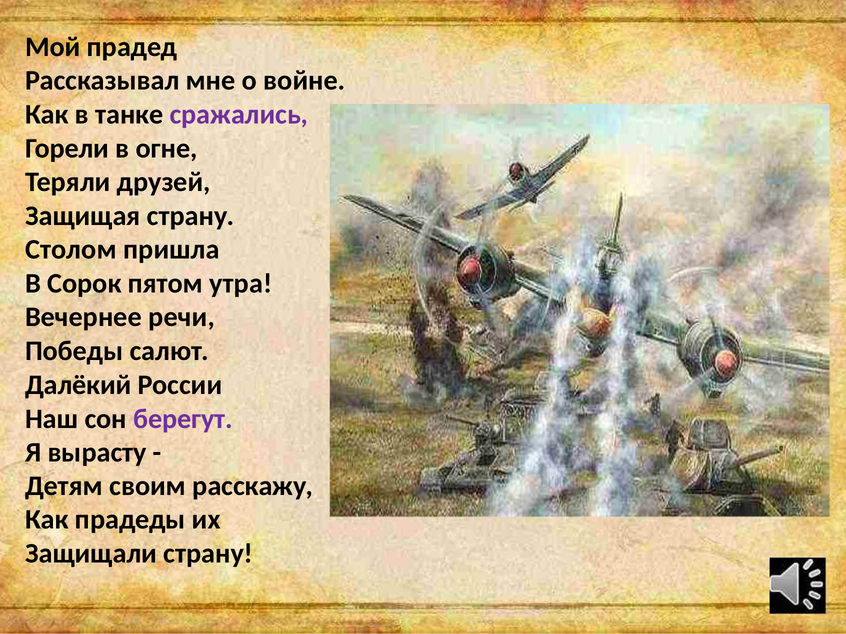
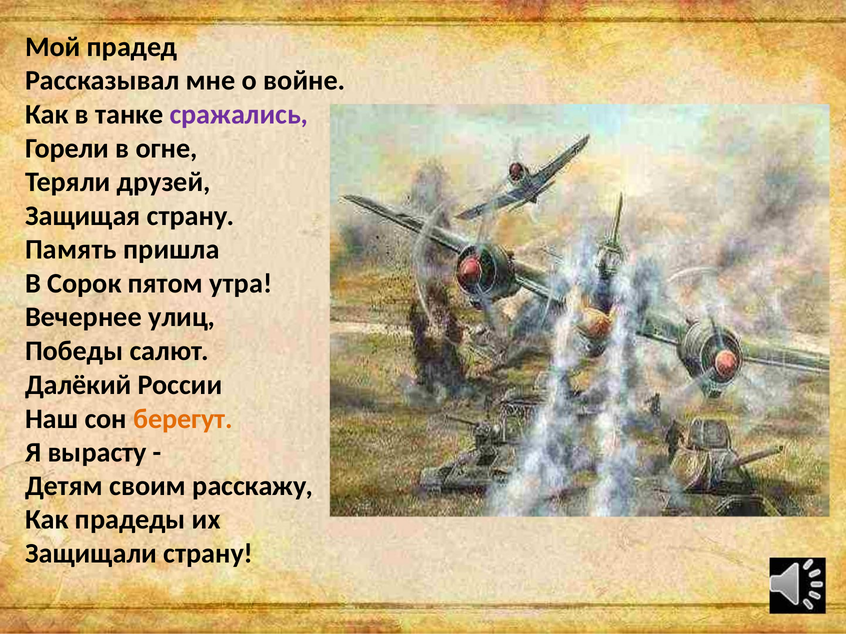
Столом: Столом -> Память
речи: речи -> улиц
берегут colour: purple -> orange
